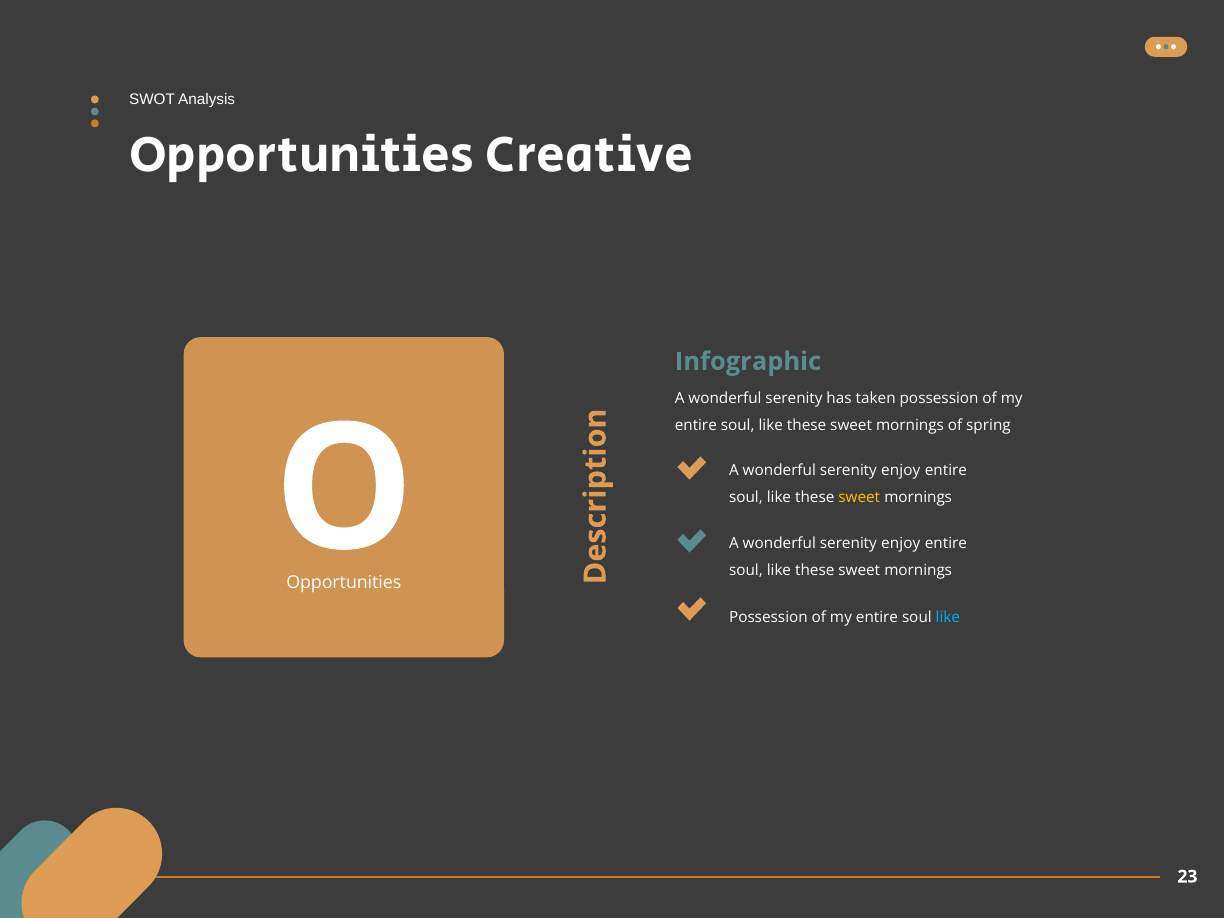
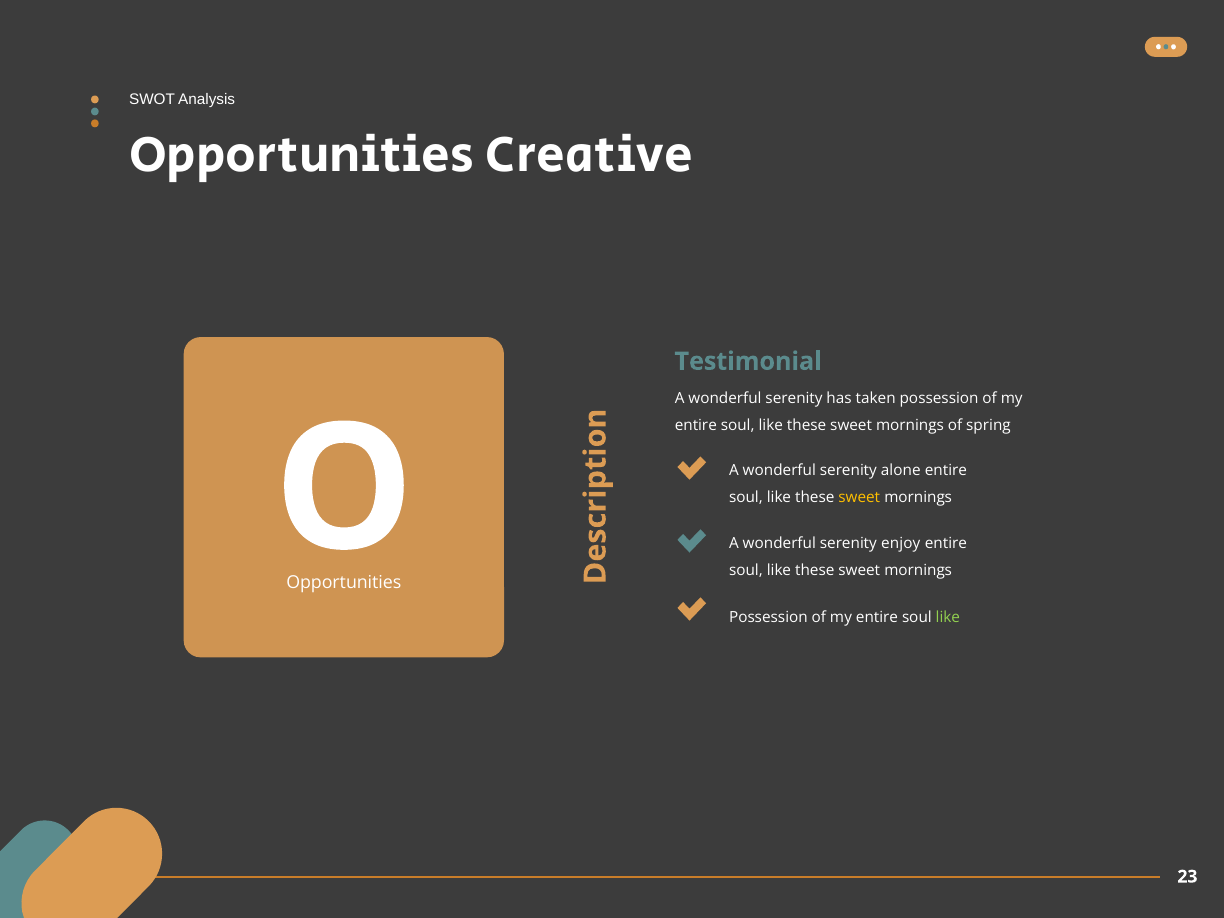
Infographic: Infographic -> Testimonial
enjoy at (901, 470): enjoy -> alone
like at (948, 618) colour: light blue -> light green
